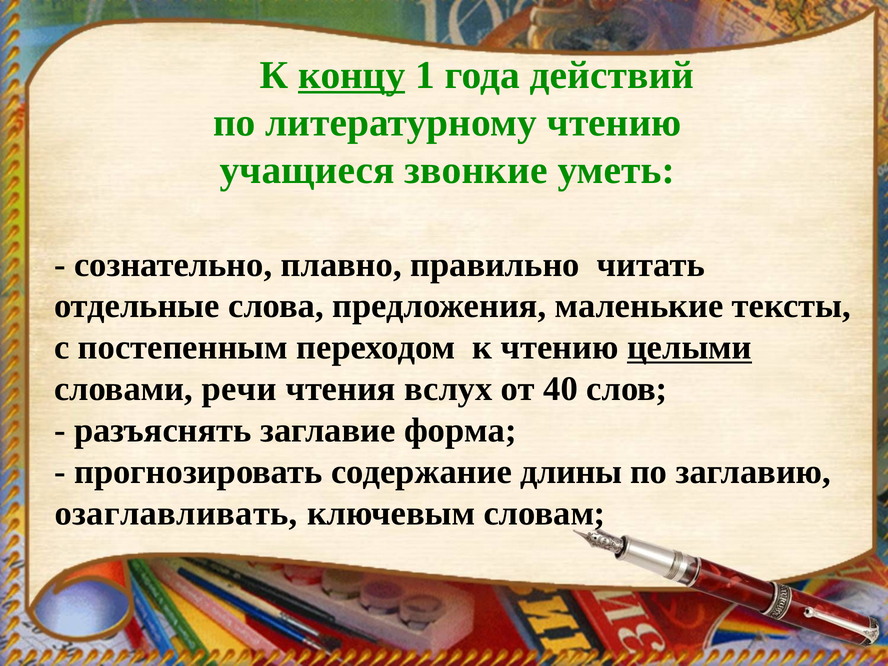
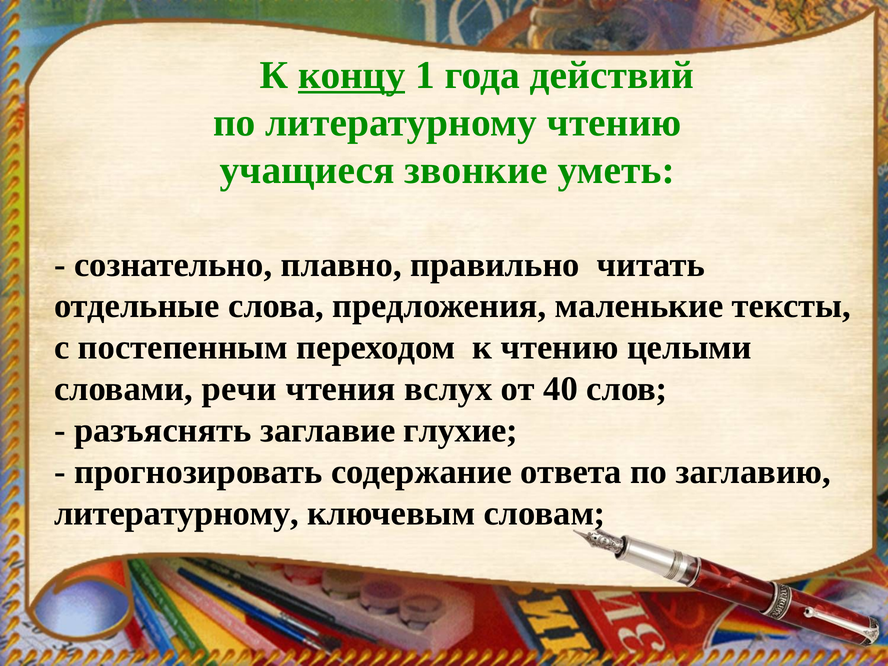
целыми underline: present -> none
форма: форма -> глухие
длины: длины -> ответа
озаглавливать at (176, 513): озаглавливать -> литературному
